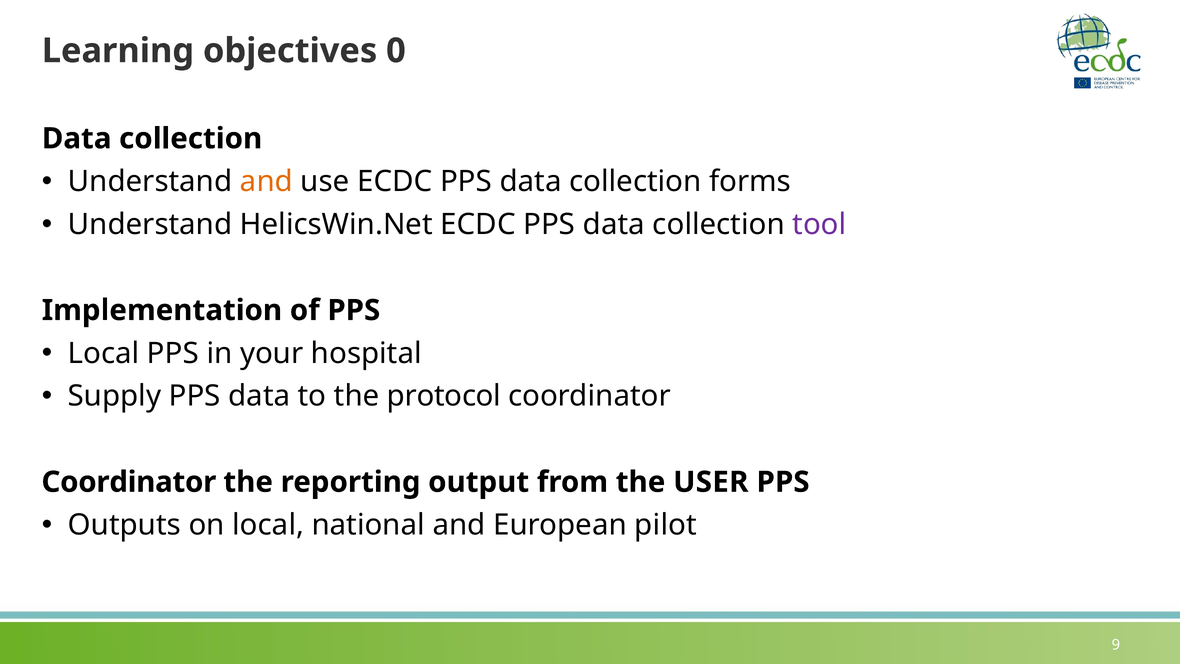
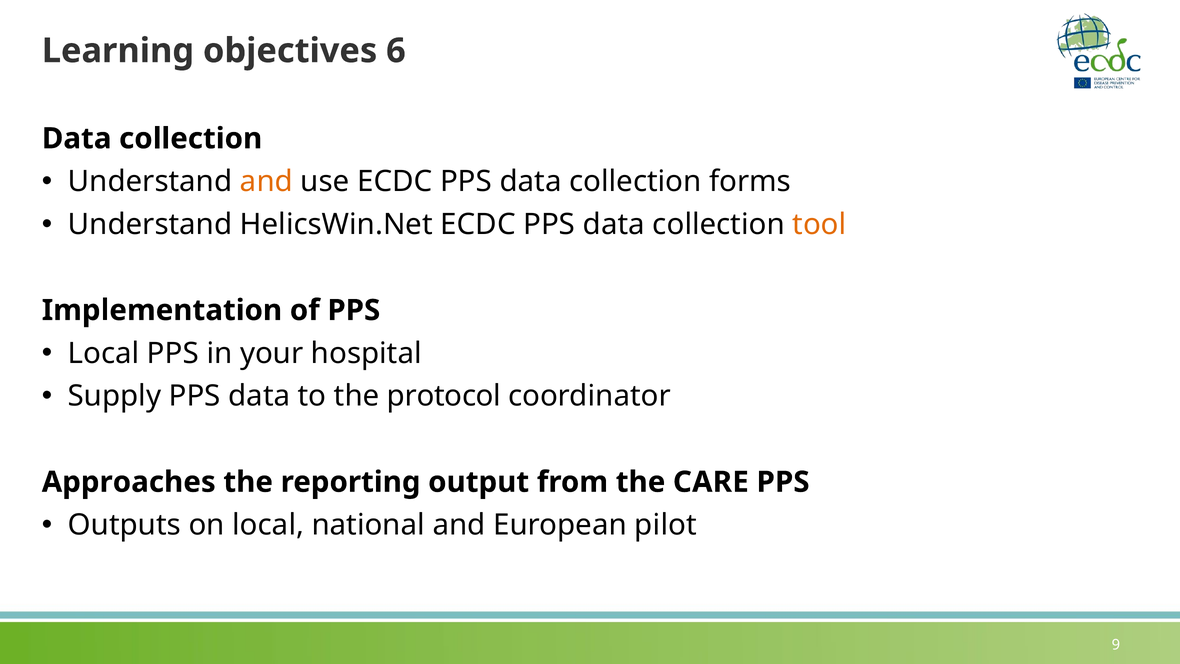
0: 0 -> 6
tool colour: purple -> orange
Coordinator at (129, 482): Coordinator -> Approaches
USER: USER -> CARE
